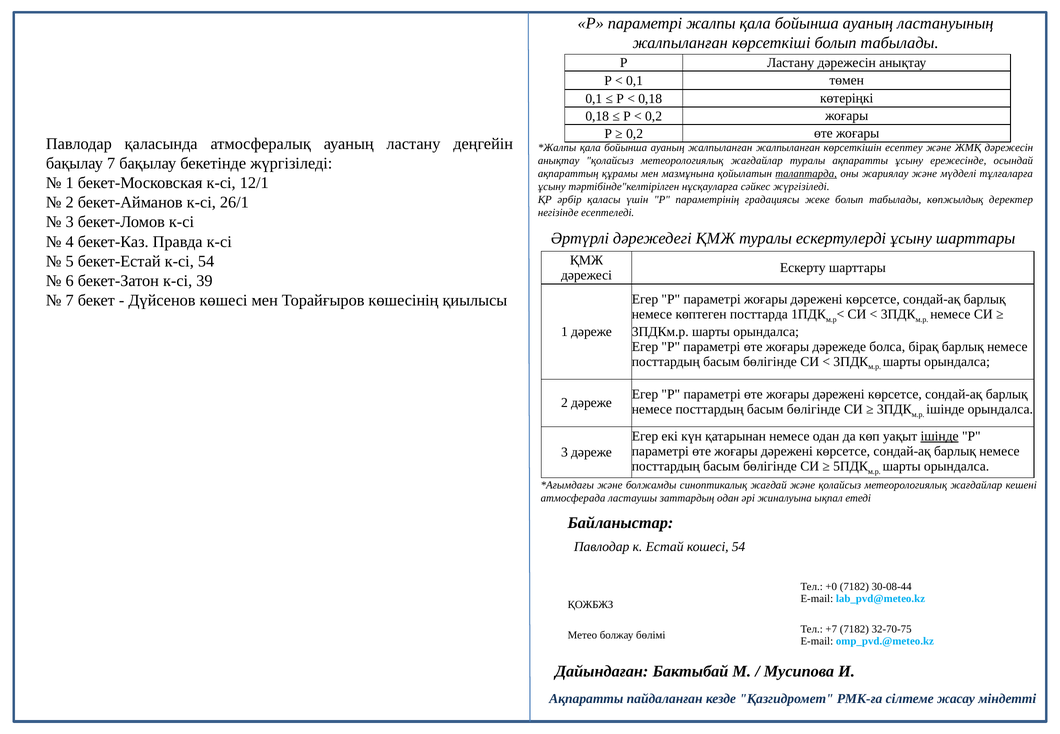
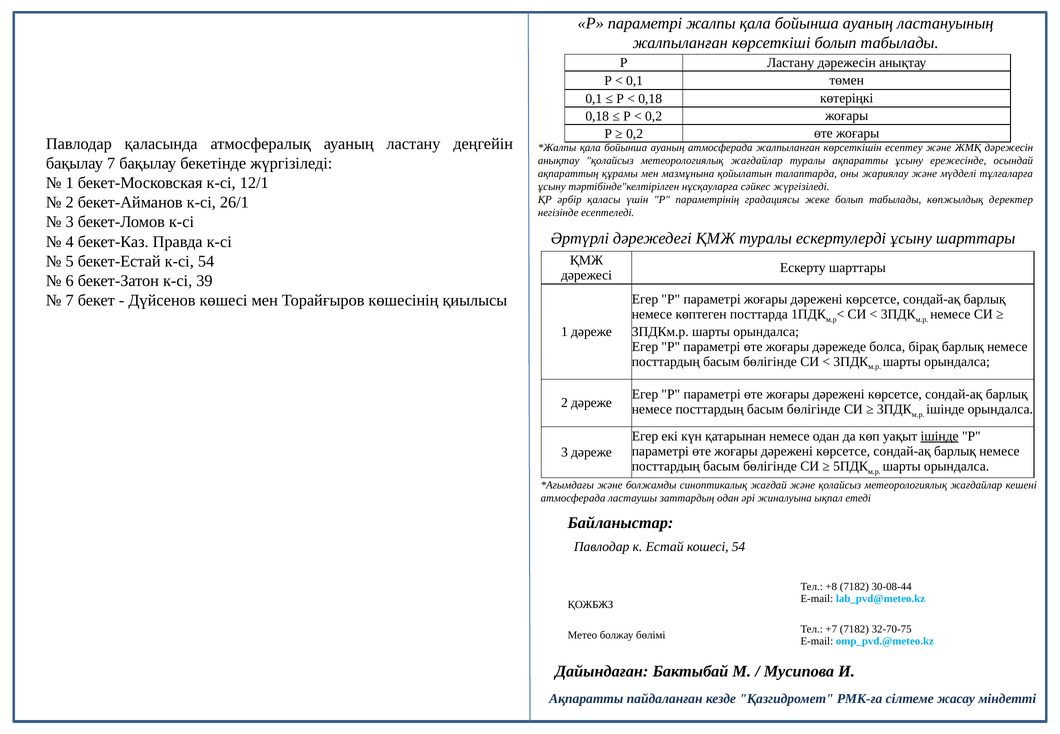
ауаның жалпыланған: жалпыланған -> атмосферада
талаптарда underline: present -> none
+0: +0 -> +8
